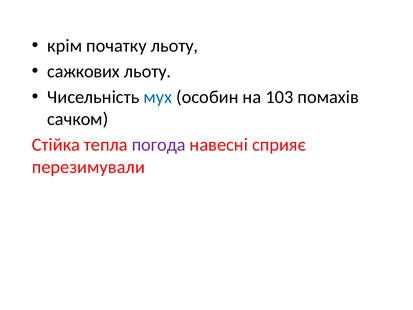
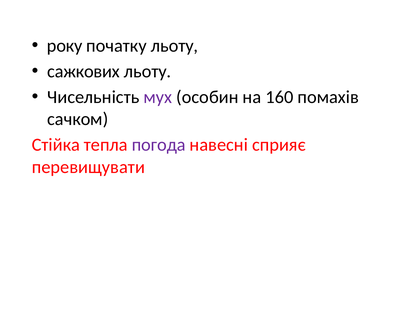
крім: крім -> року
мух colour: blue -> purple
103: 103 -> 160
перезимували: перезимували -> перевищувати
